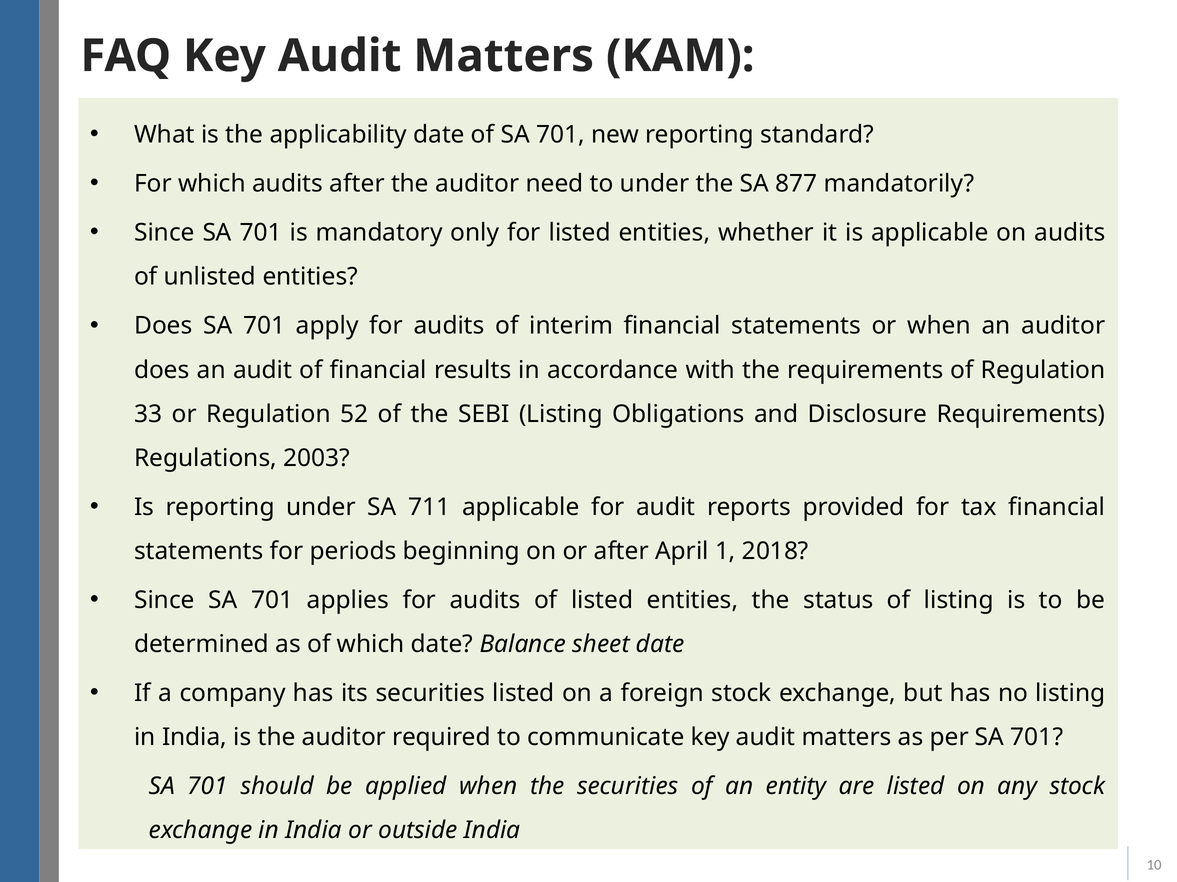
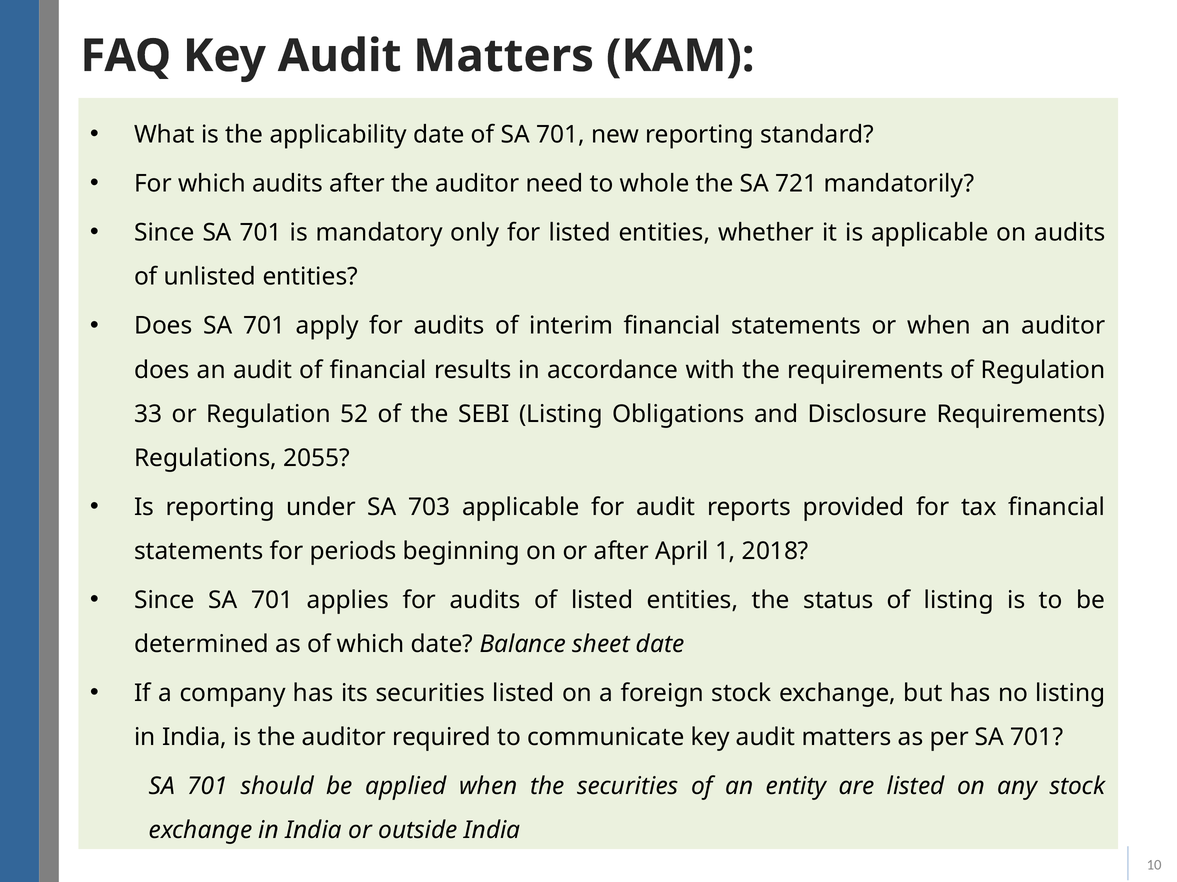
to under: under -> whole
877: 877 -> 721
2003: 2003 -> 2055
711: 711 -> 703
